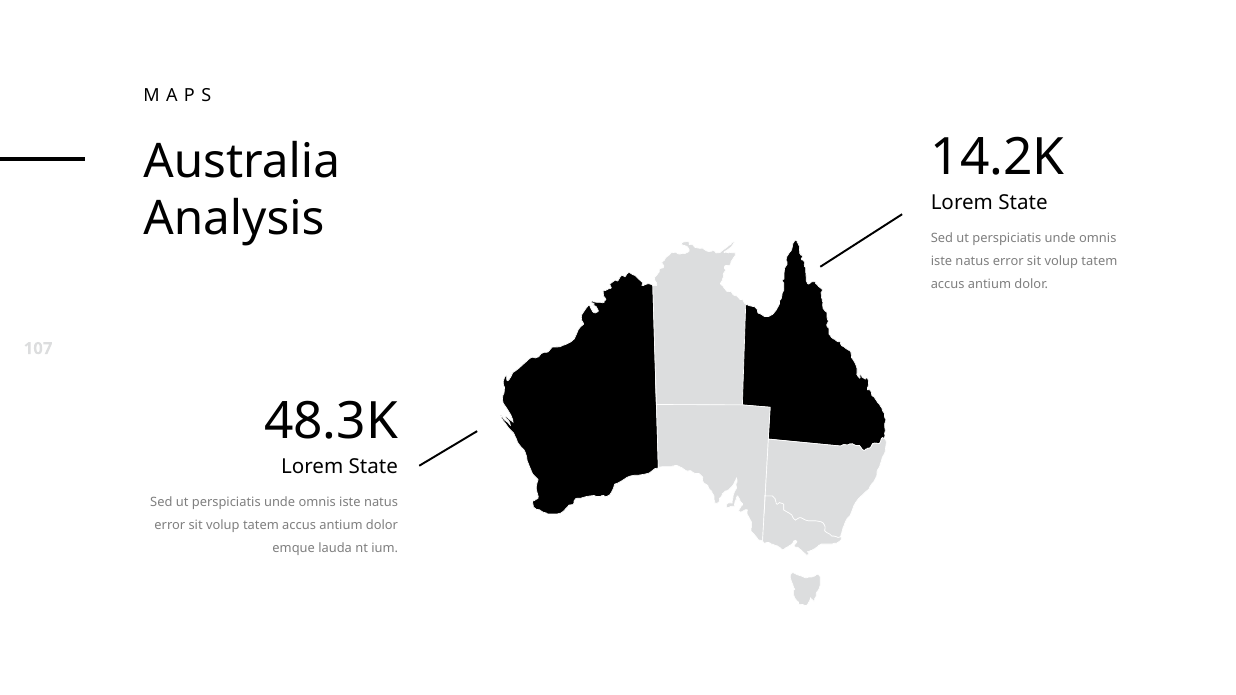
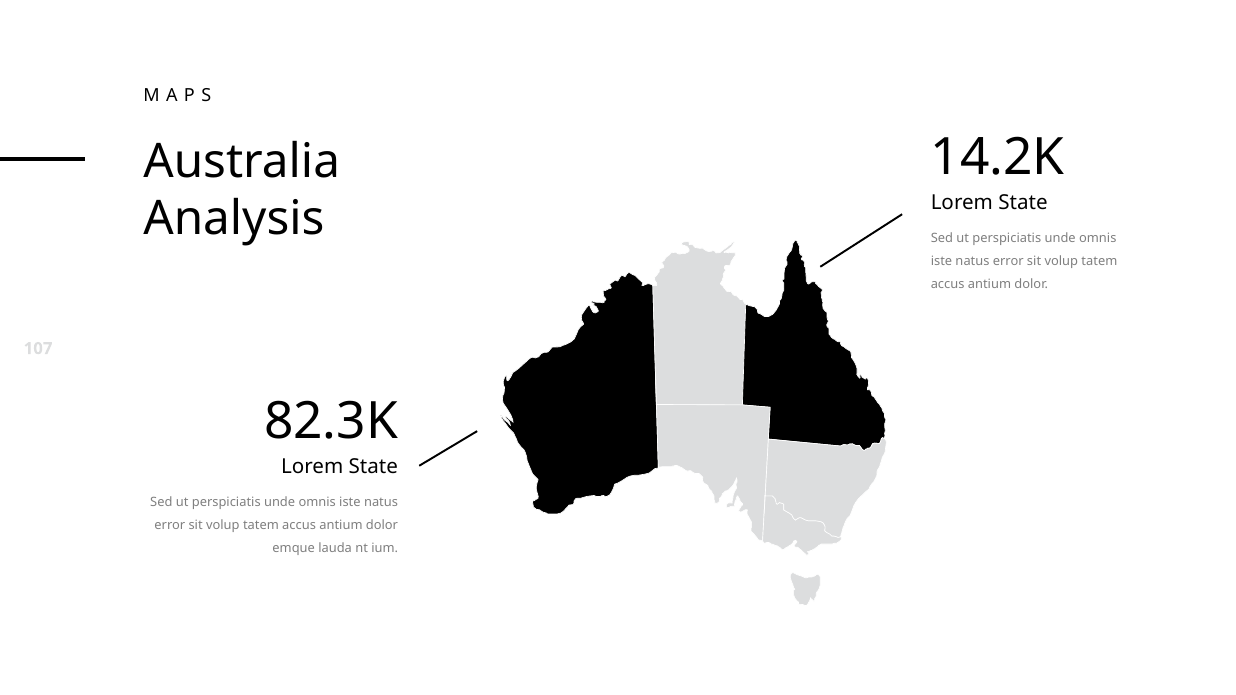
48.3K: 48.3K -> 82.3K
